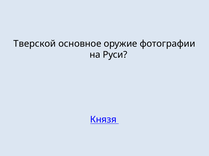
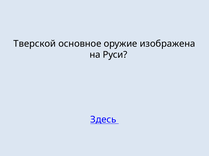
фотографии: фотографии -> изображена
Князя: Князя -> Здесь
